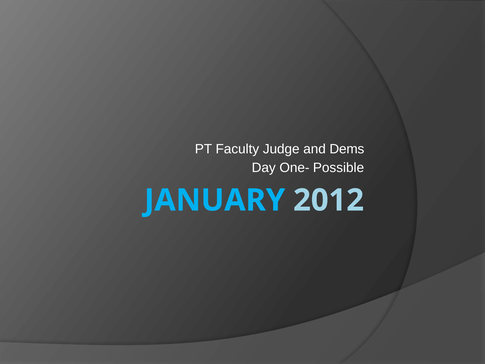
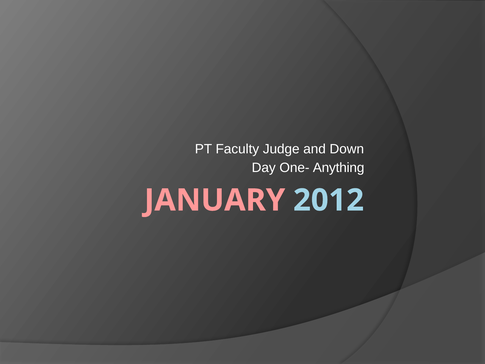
Dems: Dems -> Down
Possible: Possible -> Anything
JANUARY colour: light blue -> pink
